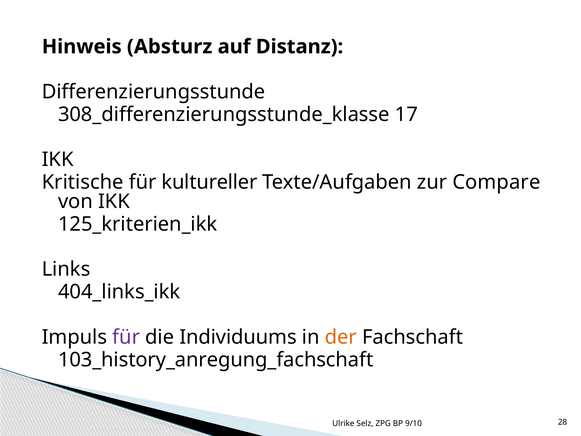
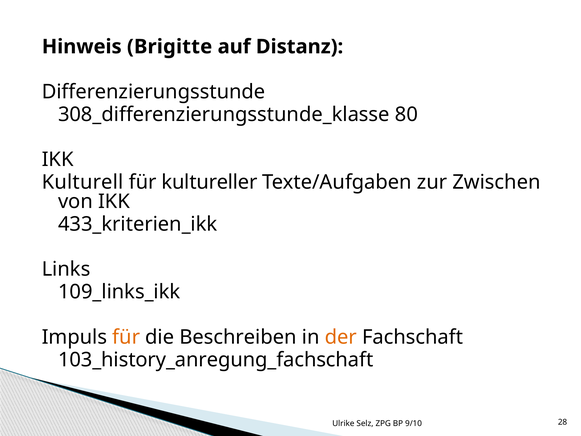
Absturz: Absturz -> Brigitte
17: 17 -> 80
Kritische: Kritische -> Kulturell
Compare: Compare -> Zwischen
125_kriterien_ikk: 125_kriterien_ikk -> 433_kriterien_ikk
404_links_ikk: 404_links_ikk -> 109_links_ikk
für at (126, 337) colour: purple -> orange
Individuums: Individuums -> Beschreiben
